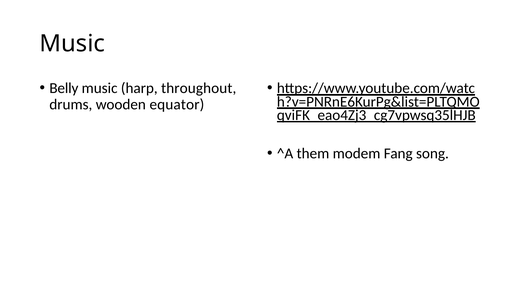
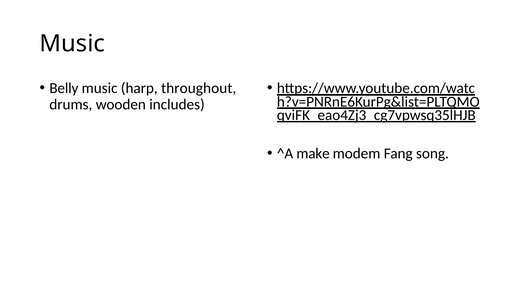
equator: equator -> includes
them: them -> make
